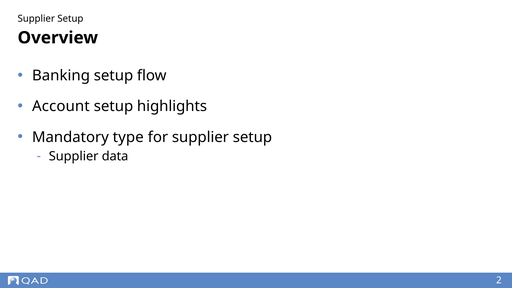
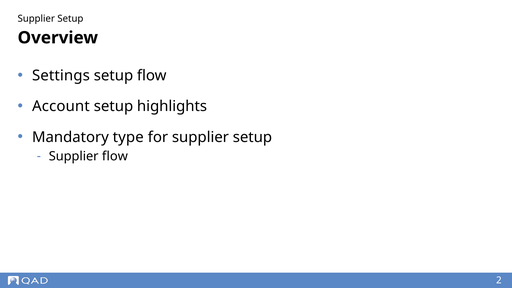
Banking: Banking -> Settings
Supplier data: data -> flow
